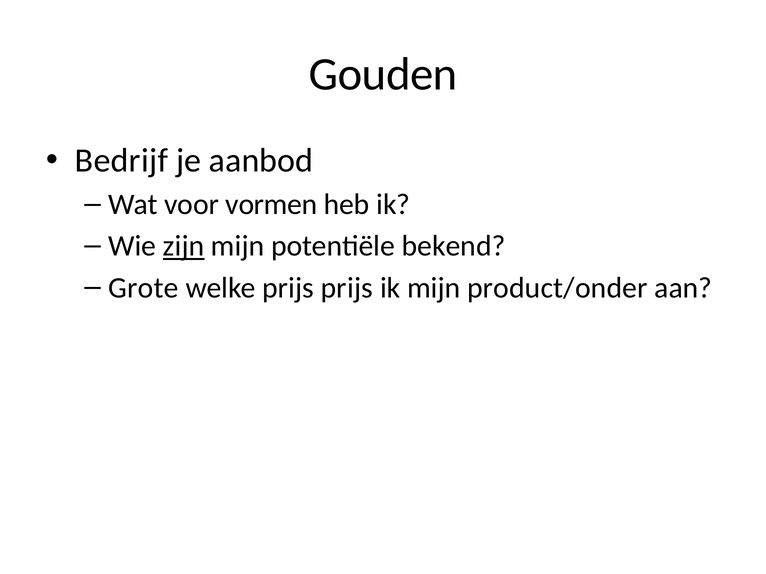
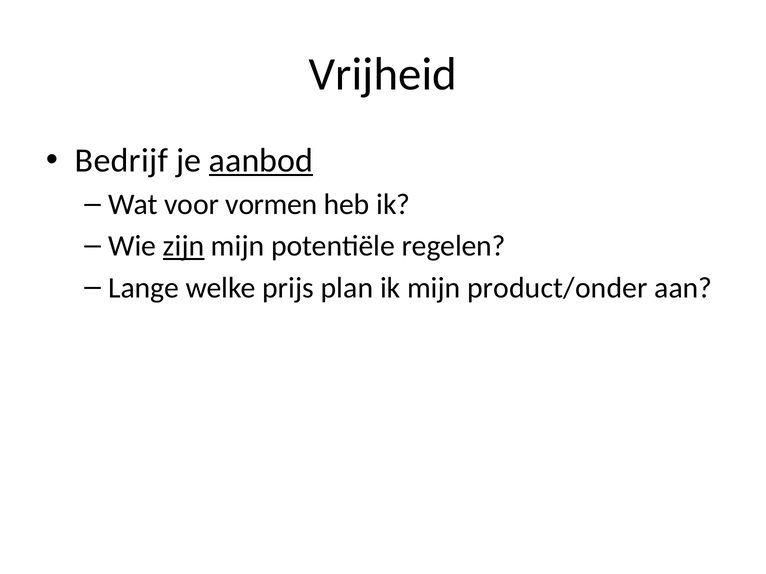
Gouden: Gouden -> Vrijheid
aanbod underline: none -> present
bekend: bekend -> regelen
Grote: Grote -> Lange
prijs prijs: prijs -> plan
